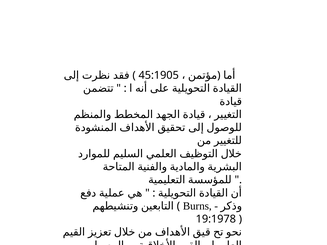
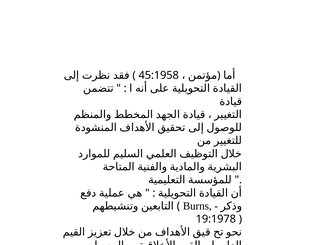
45:1905: 45:1905 -> 45:1958
